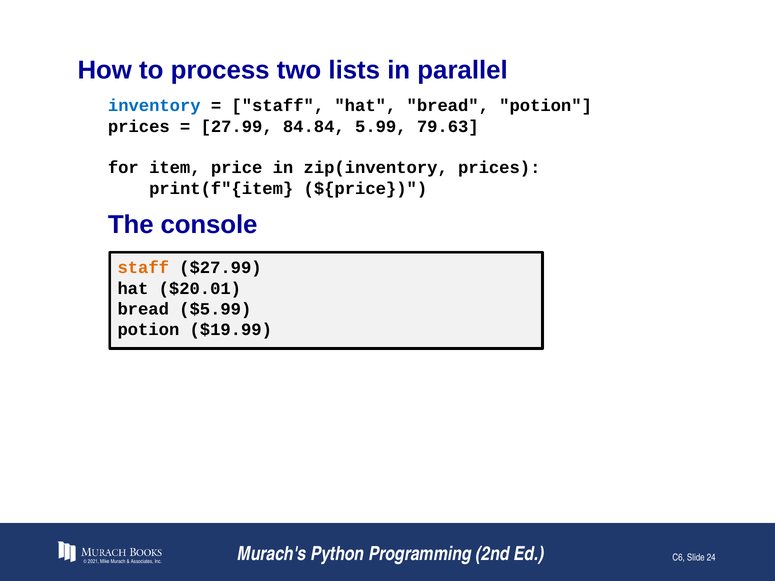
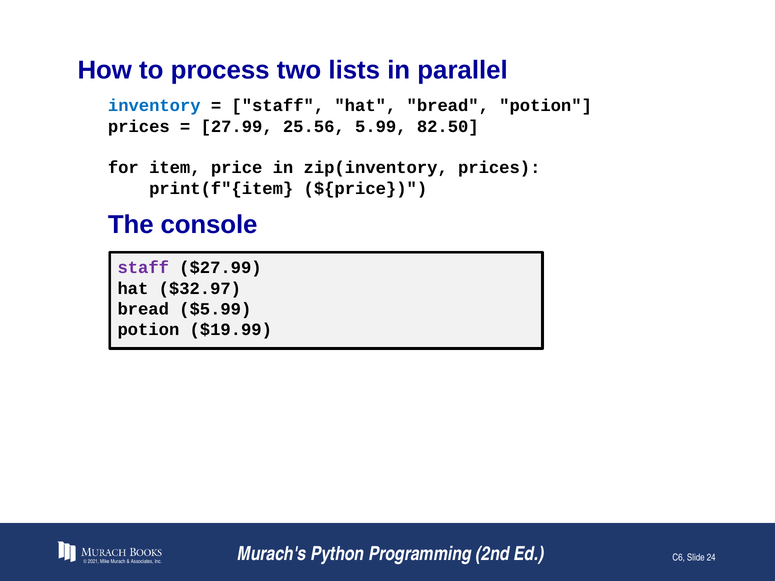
84.84: 84.84 -> 25.56
79.63: 79.63 -> 82.50
staff at (143, 268) colour: orange -> purple
$20.01: $20.01 -> $32.97
